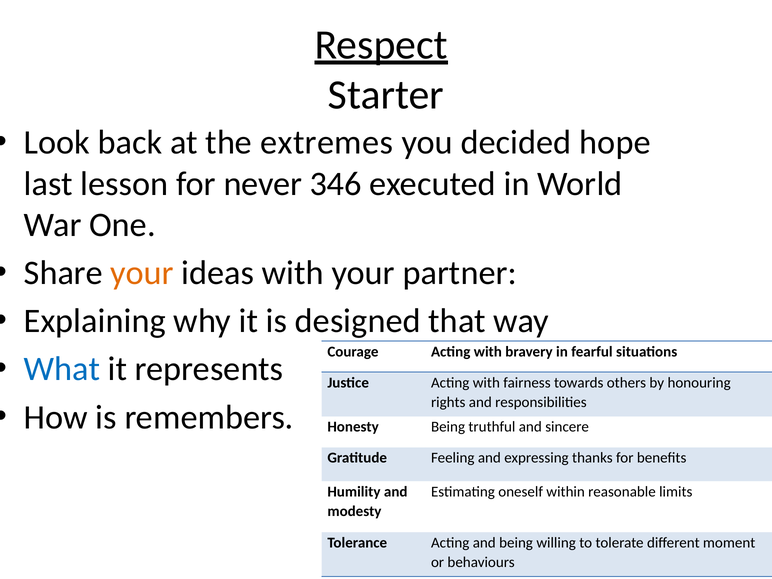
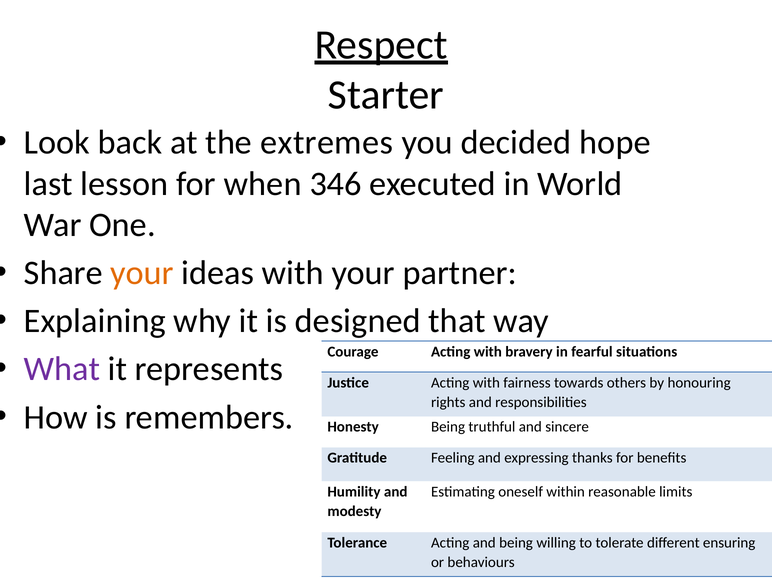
never: never -> when
What colour: blue -> purple
moment: moment -> ensuring
